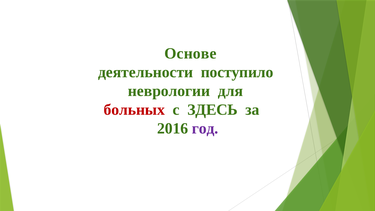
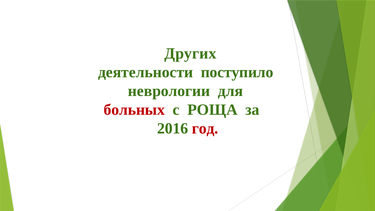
Основе: Основе -> Других
ЗДЕСЬ: ЗДЕСЬ -> РОЩА
год colour: purple -> red
